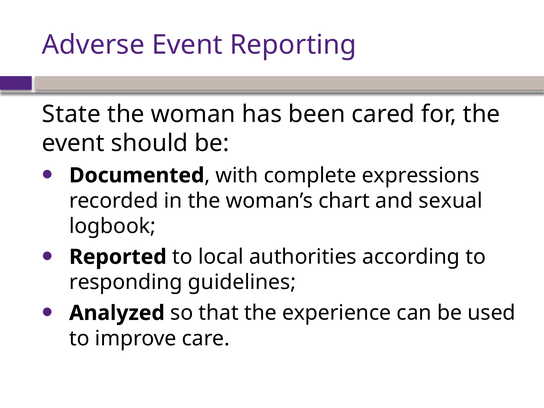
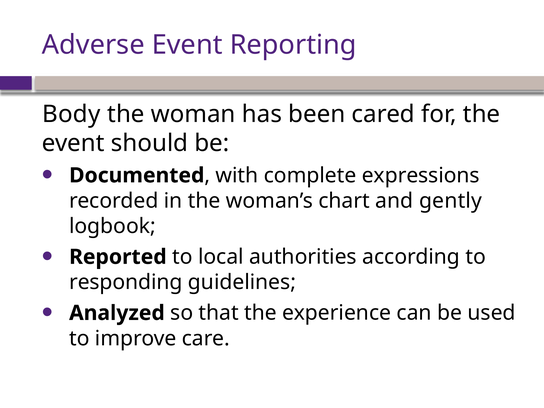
State: State -> Body
sexual: sexual -> gently
